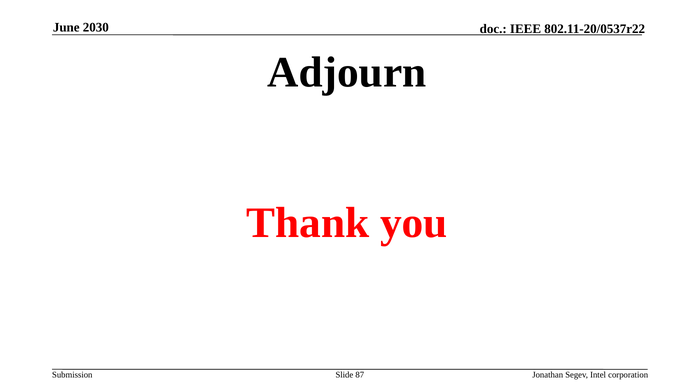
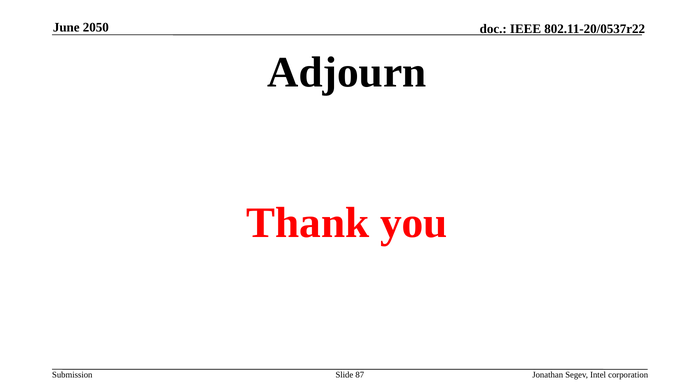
2030: 2030 -> 2050
